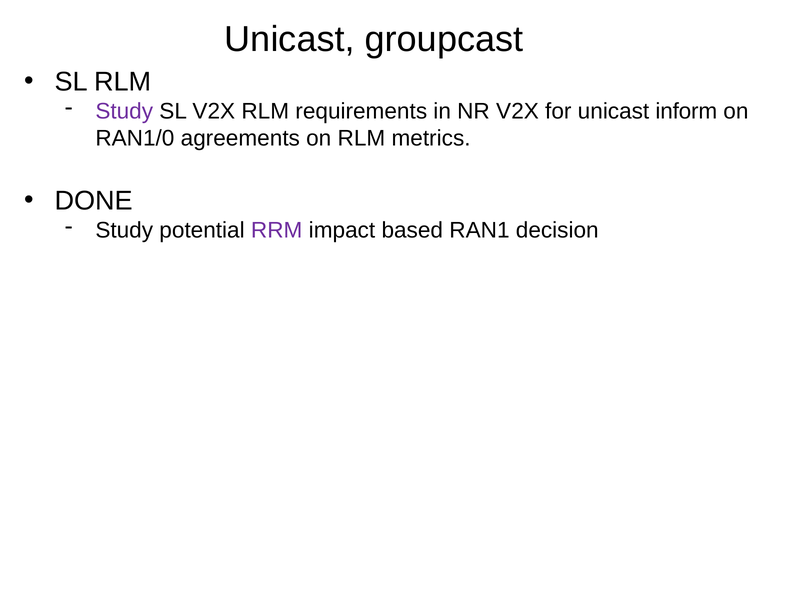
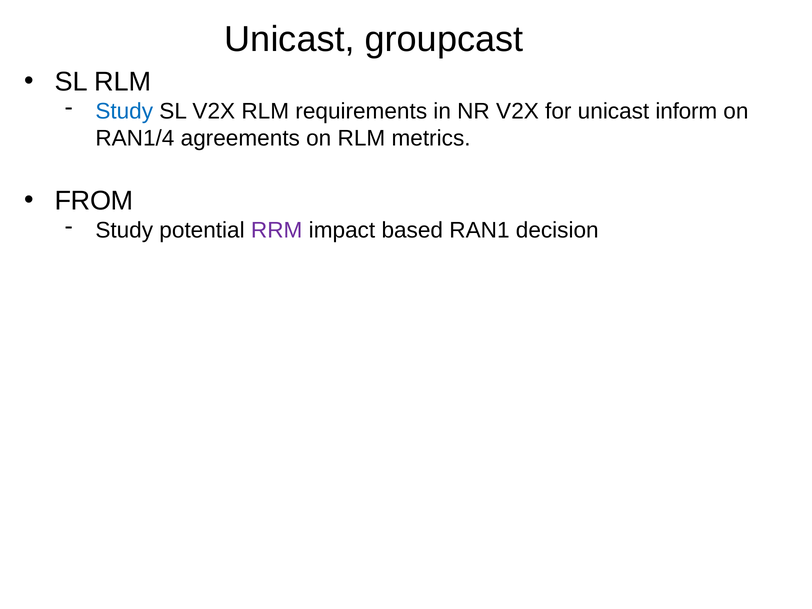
Study at (124, 111) colour: purple -> blue
RAN1/0: RAN1/0 -> RAN1/4
DONE: DONE -> FROM
